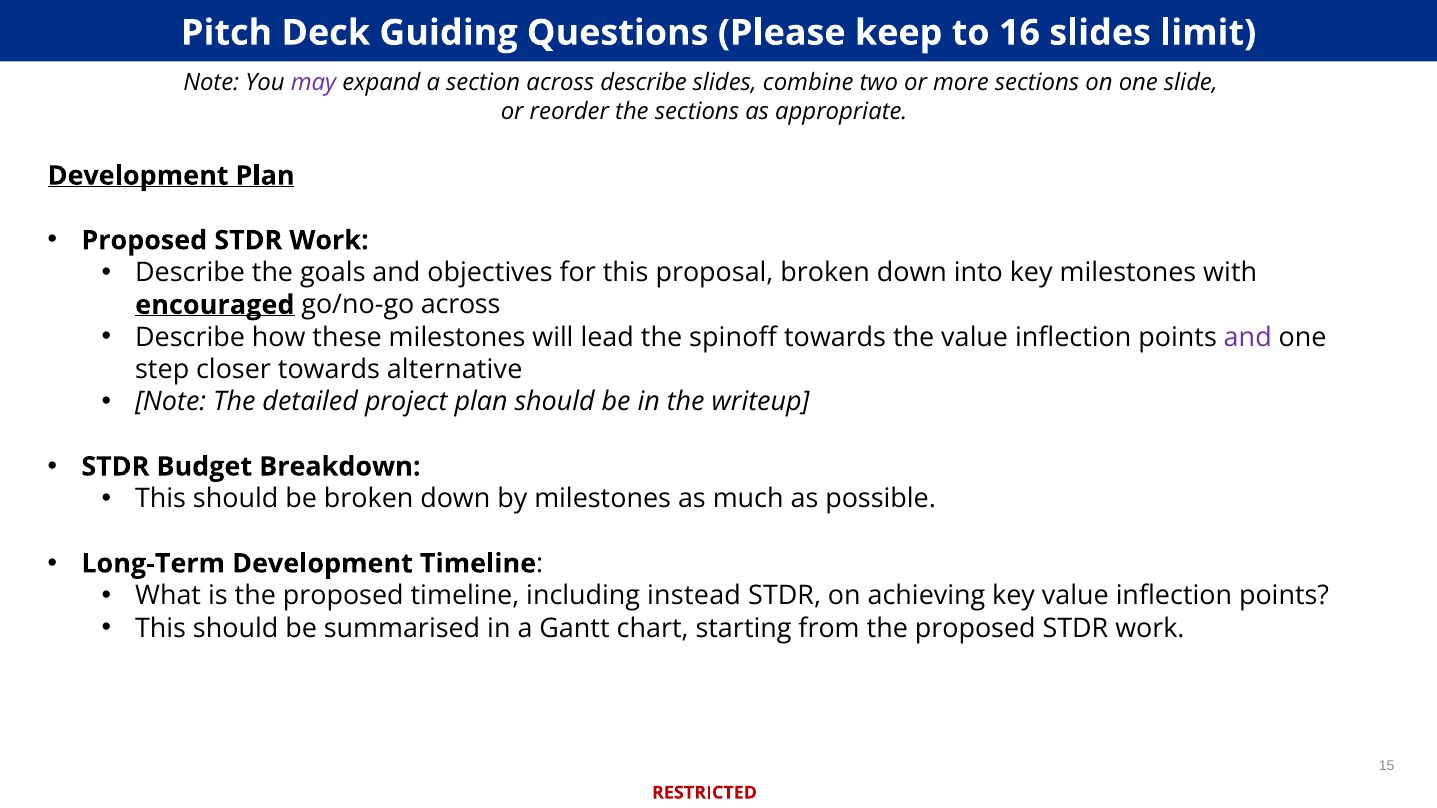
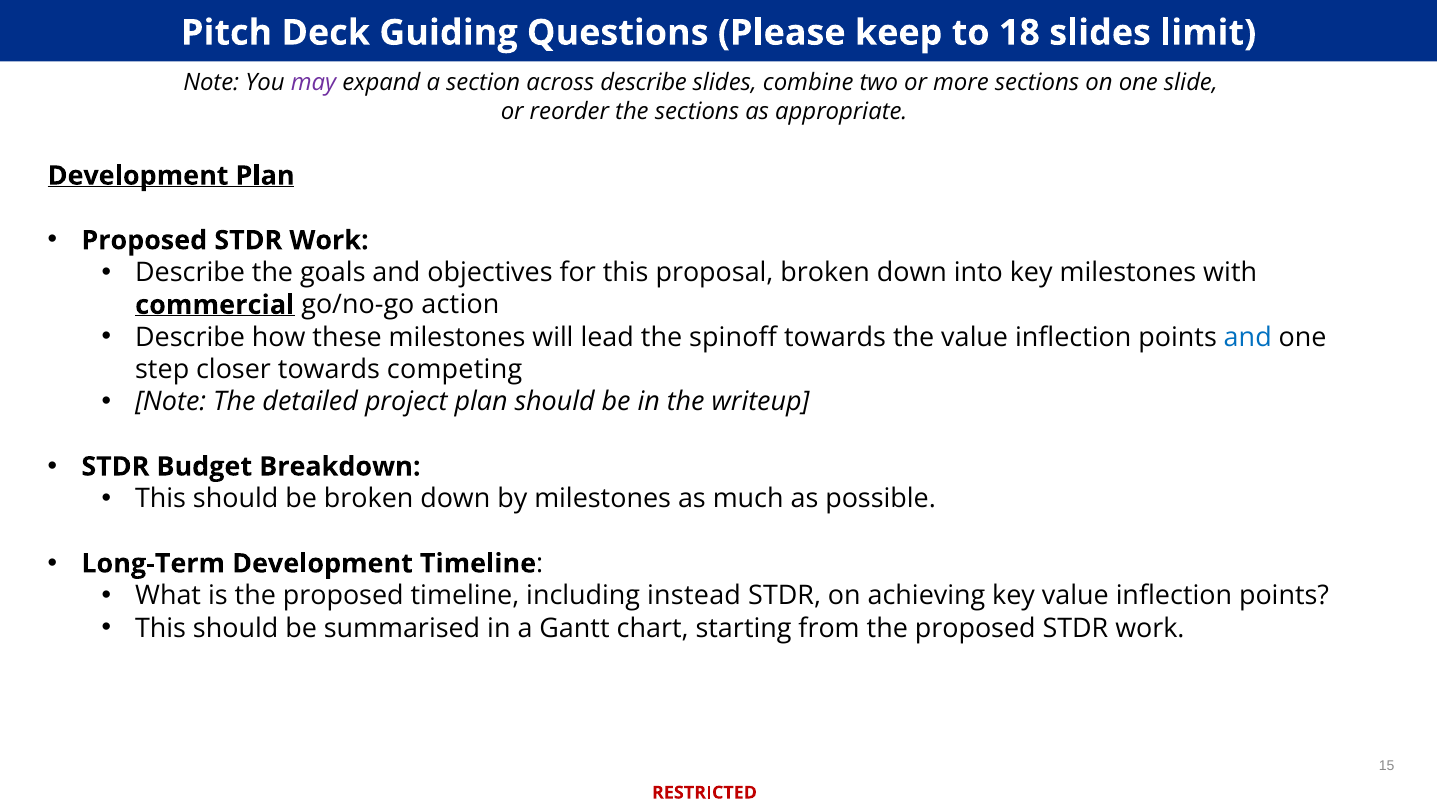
16: 16 -> 18
encouraged: encouraged -> commercial
go/no-go across: across -> action
and at (1248, 337) colour: purple -> blue
alternative: alternative -> competing
